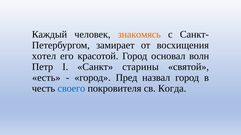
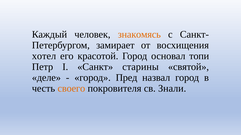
волн: волн -> топи
есть: есть -> деле
своего colour: blue -> orange
Когда: Когда -> Знали
